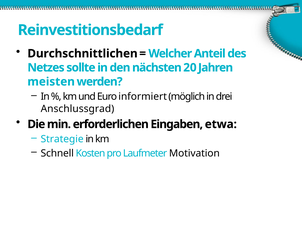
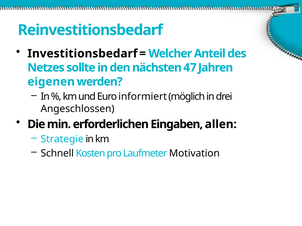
Durchschnittlichen: Durchschnittlichen -> Investitionsbedarf
20: 20 -> 47
meisten: meisten -> eigenen
Anschlussgrad: Anschlussgrad -> Angeschlossen
etwa: etwa -> allen
